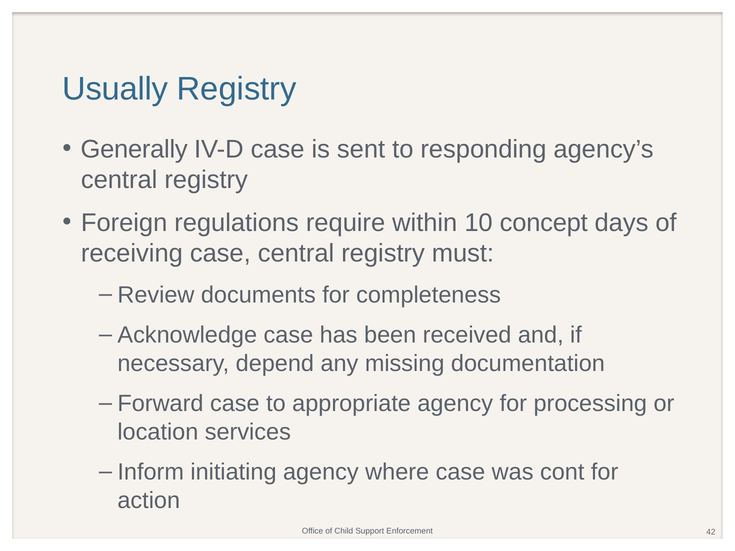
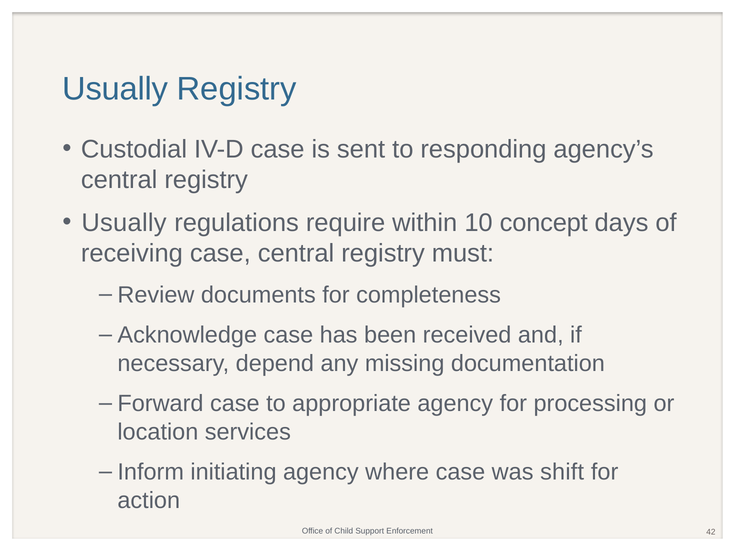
Generally: Generally -> Custodial
Foreign at (124, 223): Foreign -> Usually
cont: cont -> shift
